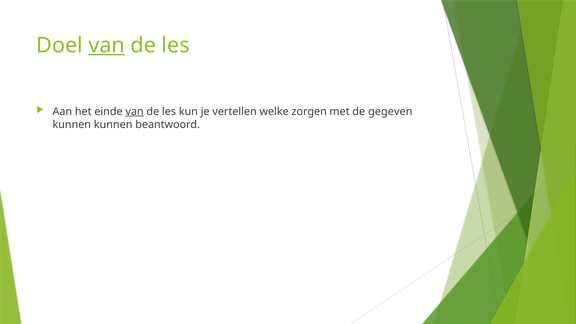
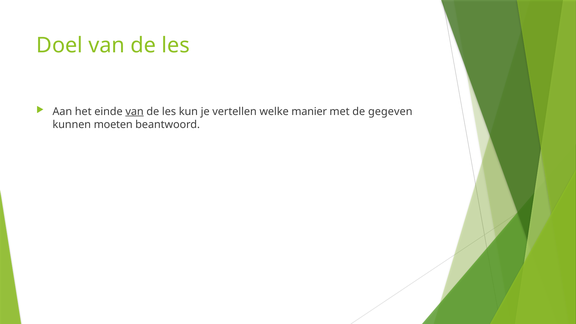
van at (107, 45) underline: present -> none
zorgen: zorgen -> manier
kunnen kunnen: kunnen -> moeten
